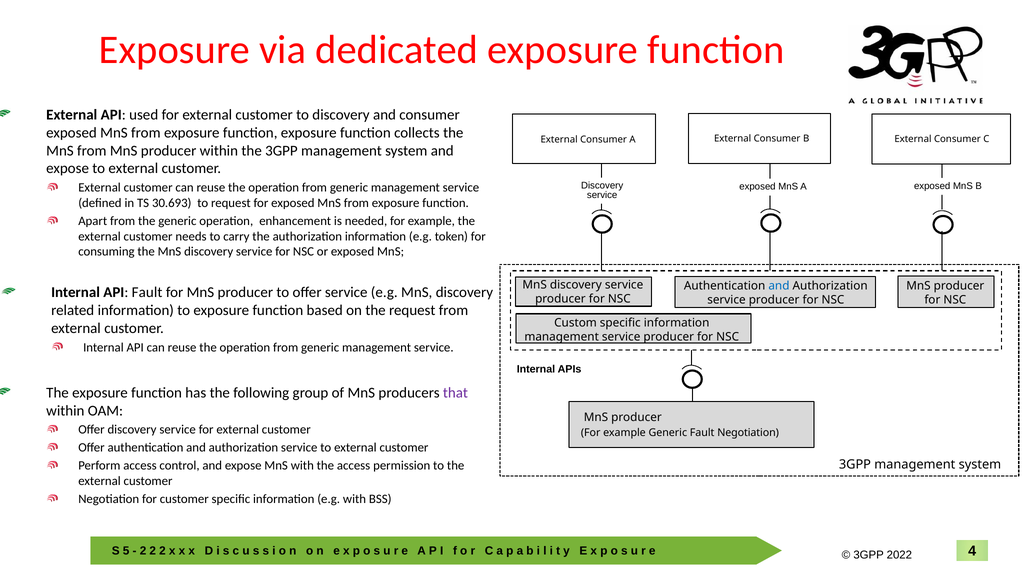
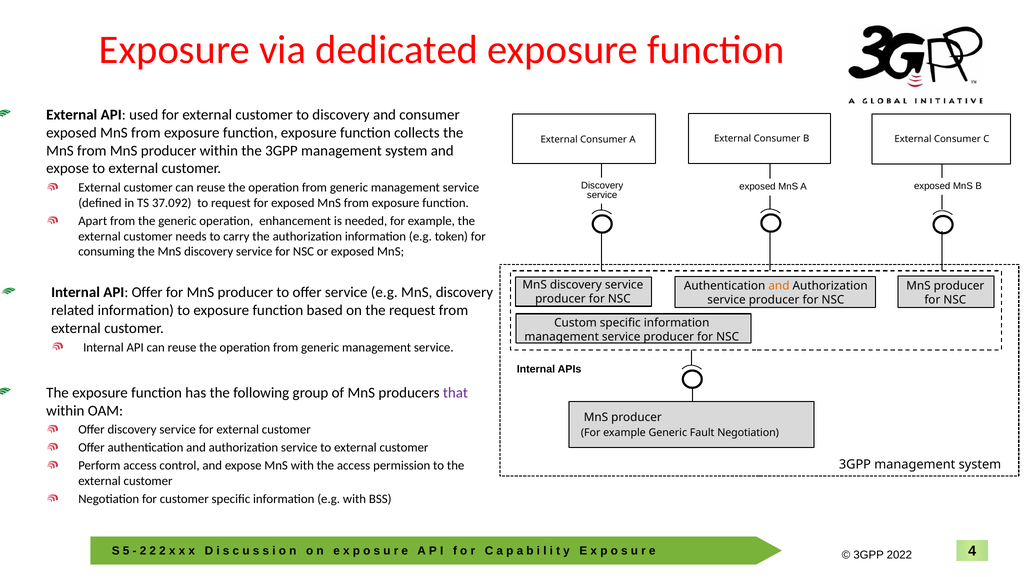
30.693: 30.693 -> 37.092
and at (779, 285) colour: blue -> orange
API Fault: Fault -> Offer
